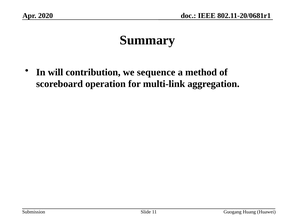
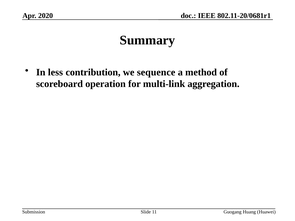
will: will -> less
